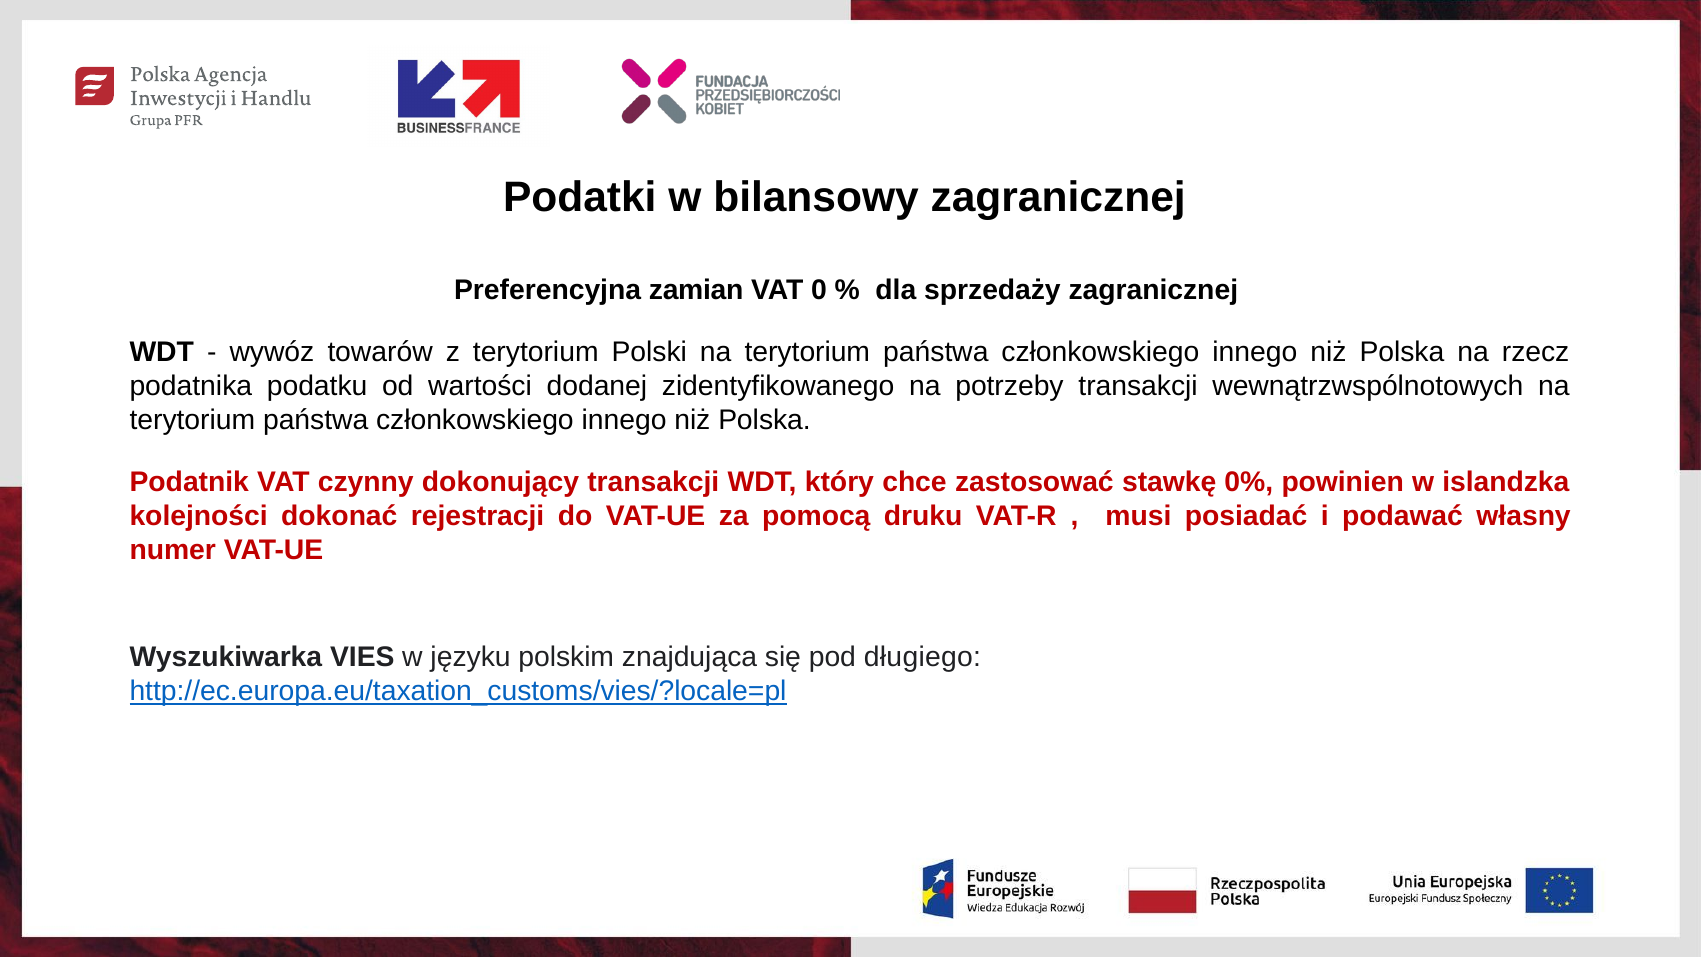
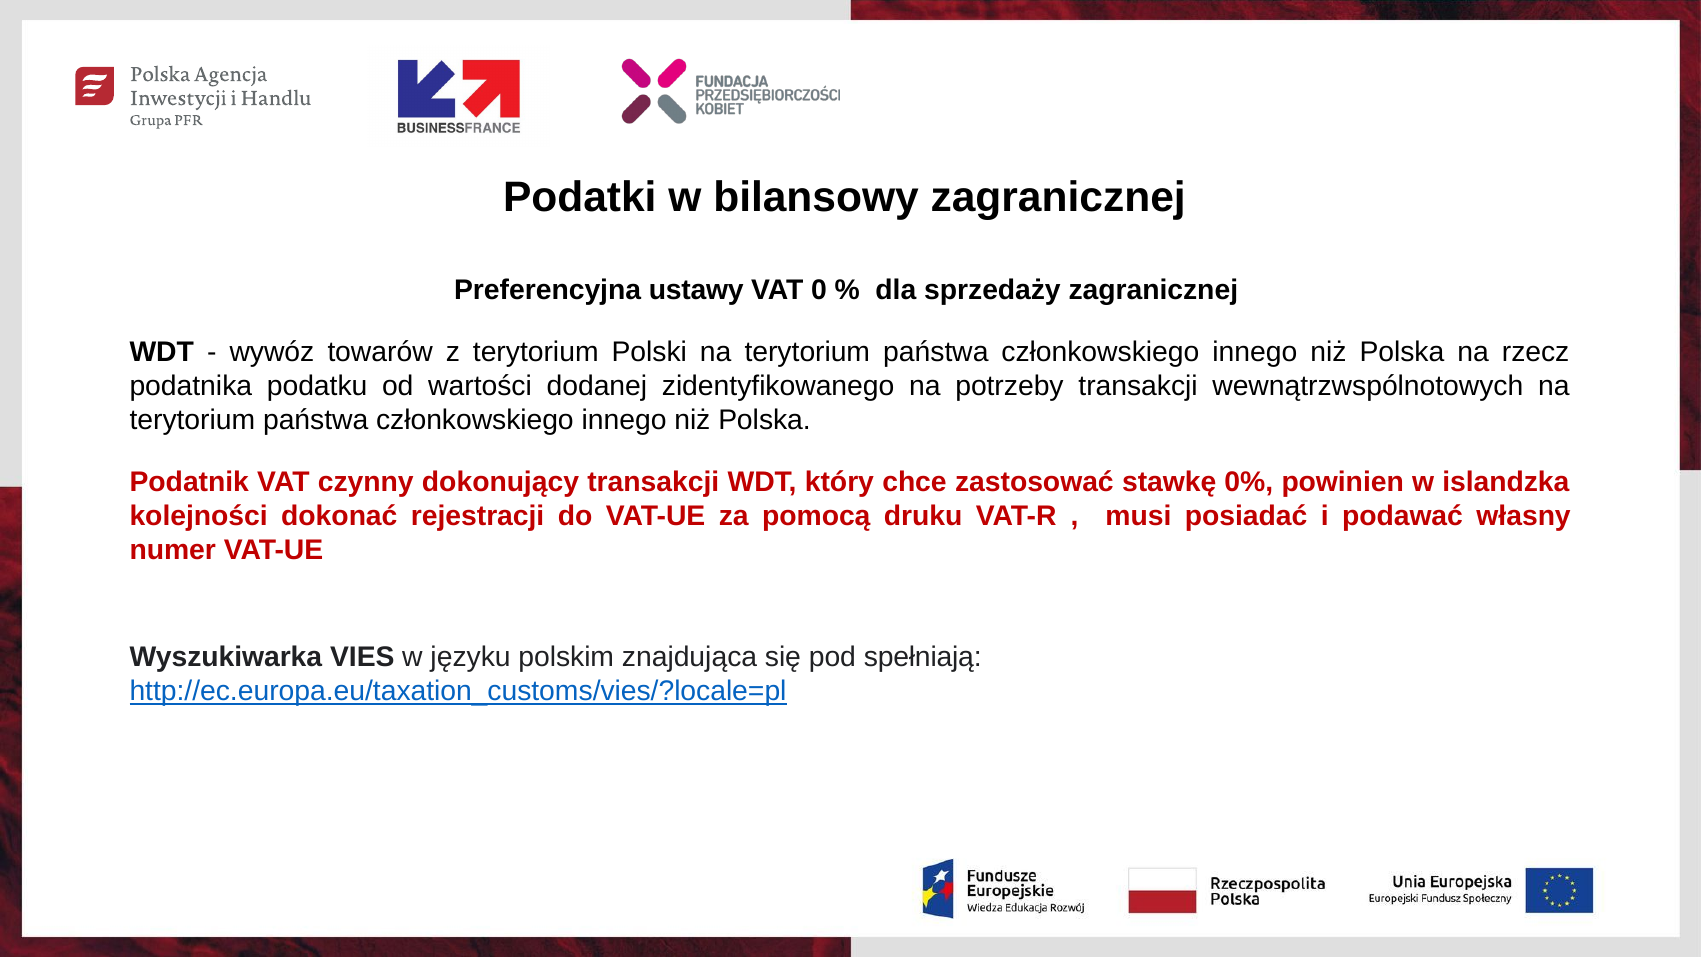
zamian: zamian -> ustawy
długiego: długiego -> spełniają
